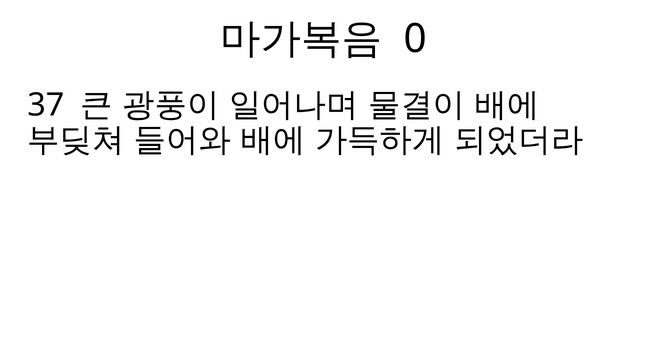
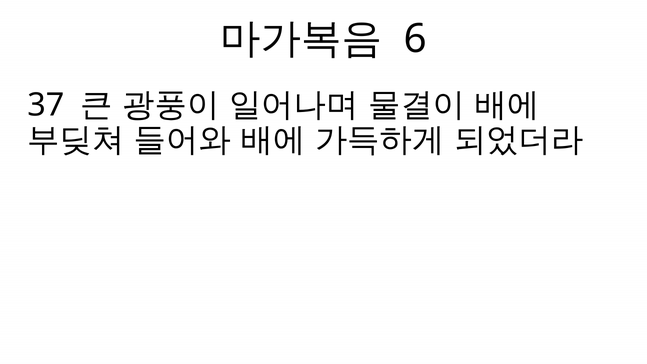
0: 0 -> 6
